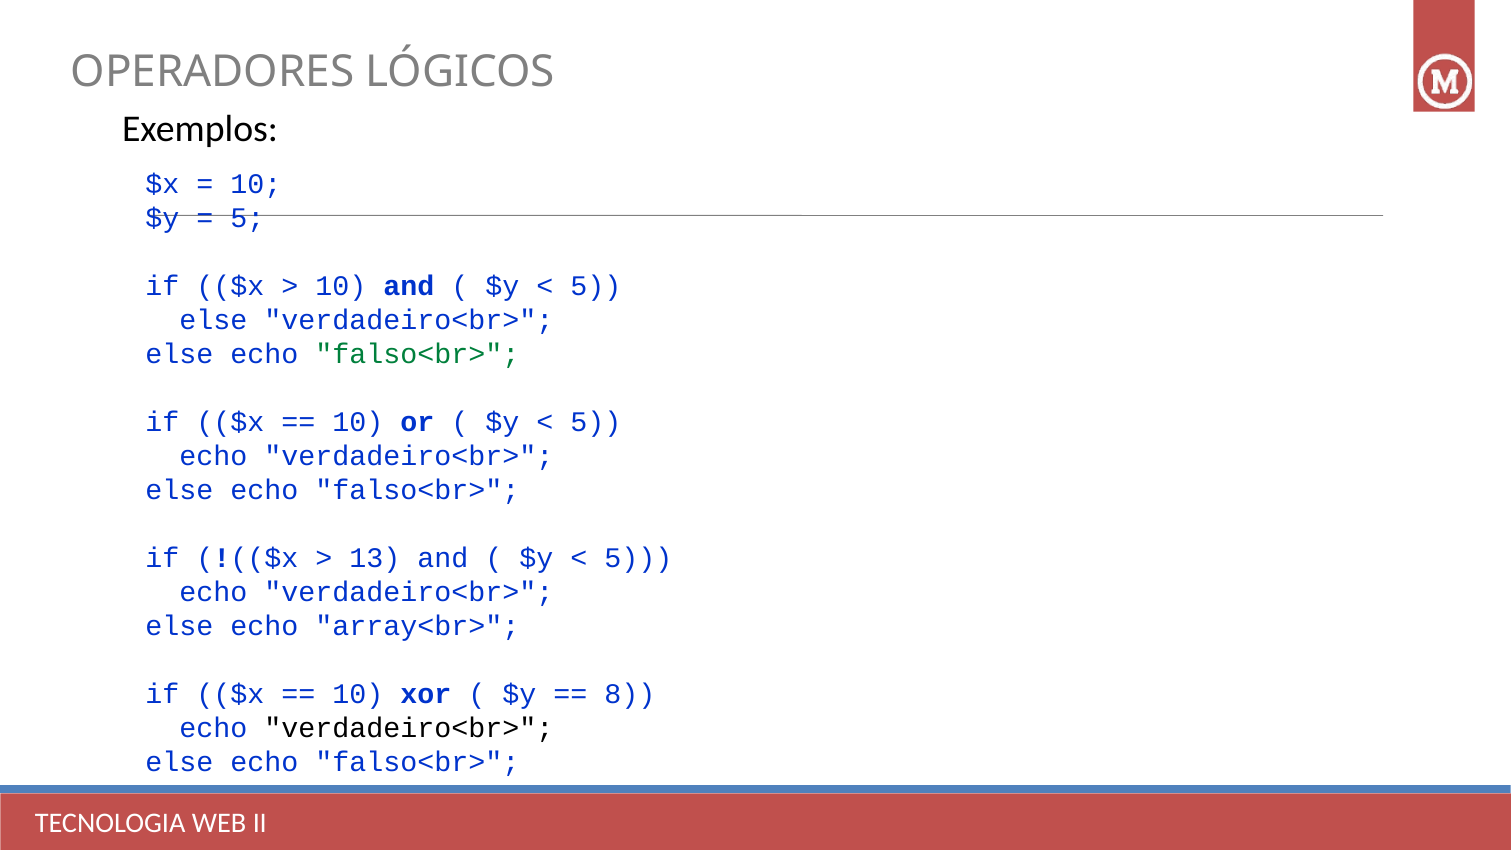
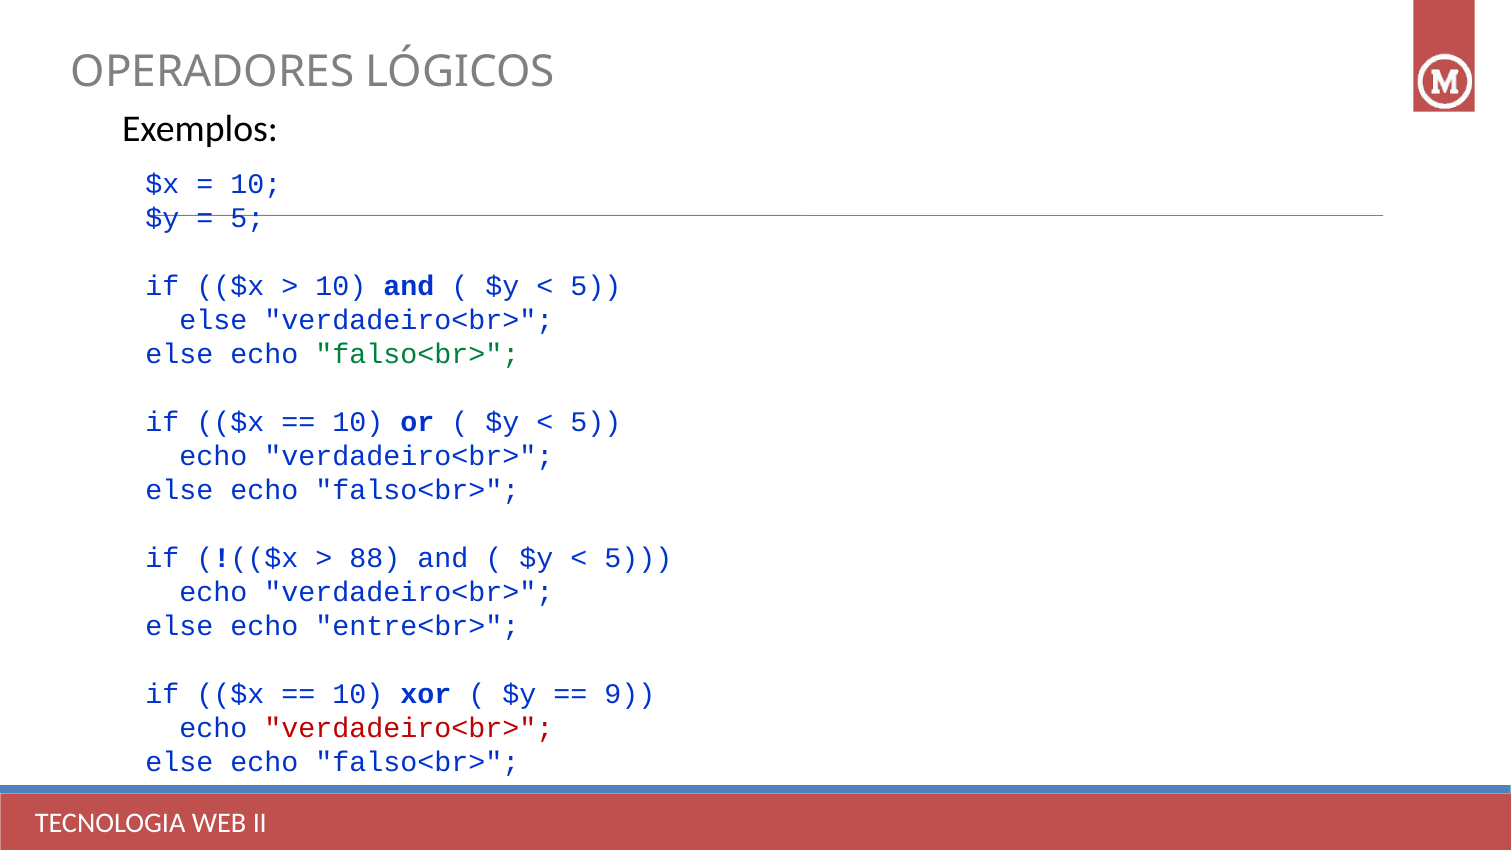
13: 13 -> 88
array<br>: array<br> -> entre<br>
8: 8 -> 9
verdadeiro<br> at (409, 728) colour: black -> red
